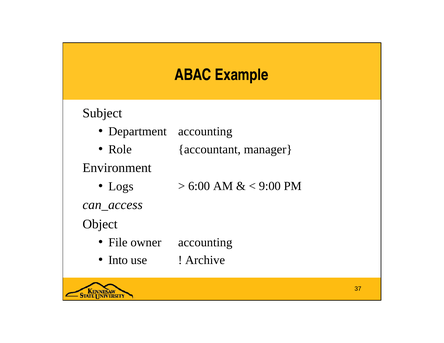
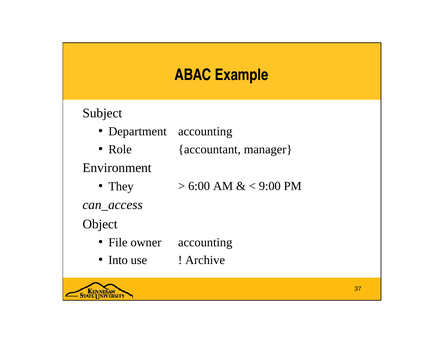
Logs: Logs -> They
